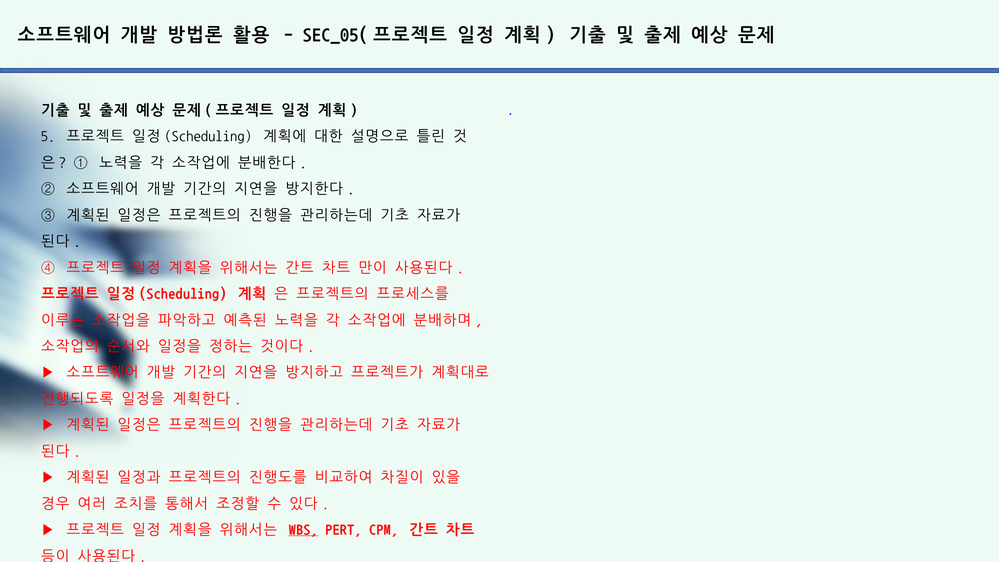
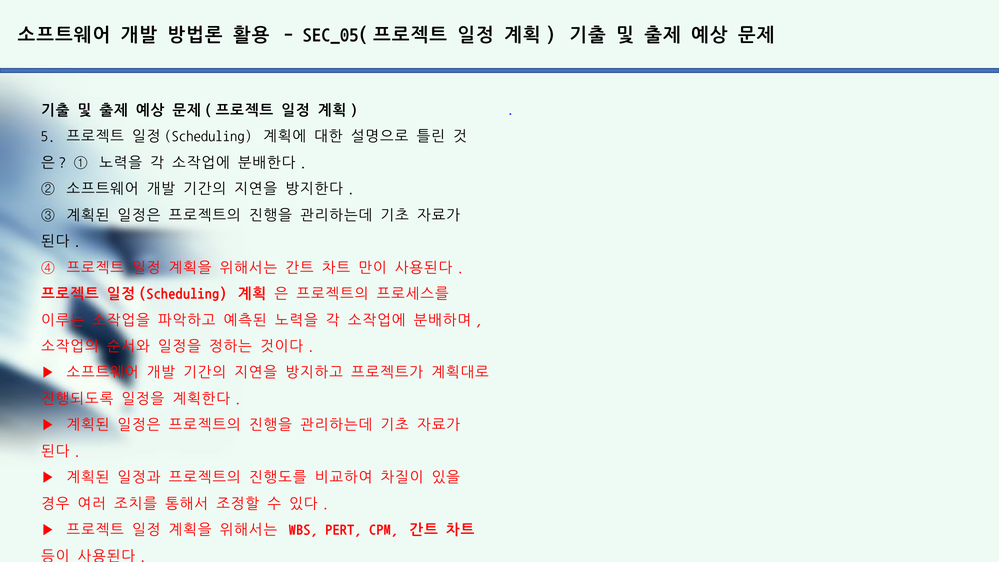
WBS underline: present -> none
